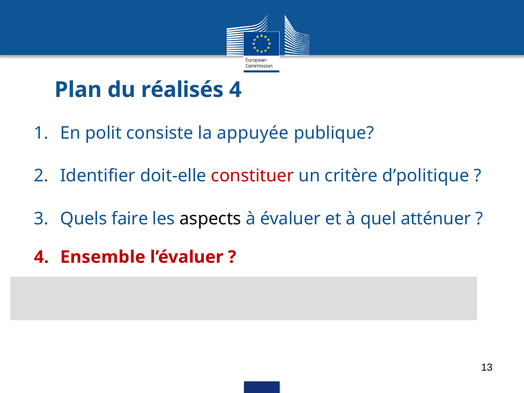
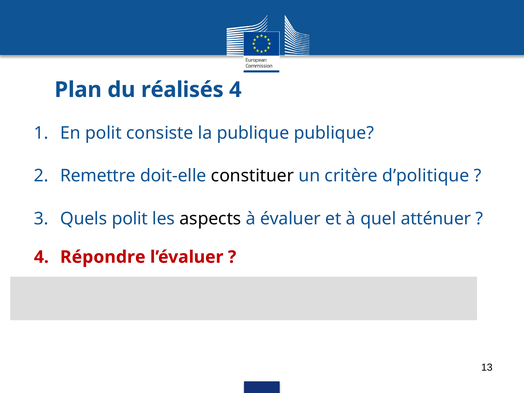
la appuyée: appuyée -> publique
Identifier: Identifier -> Remettre
constituer colour: red -> black
Quels faire: faire -> polit
Ensemble: Ensemble -> Répondre
